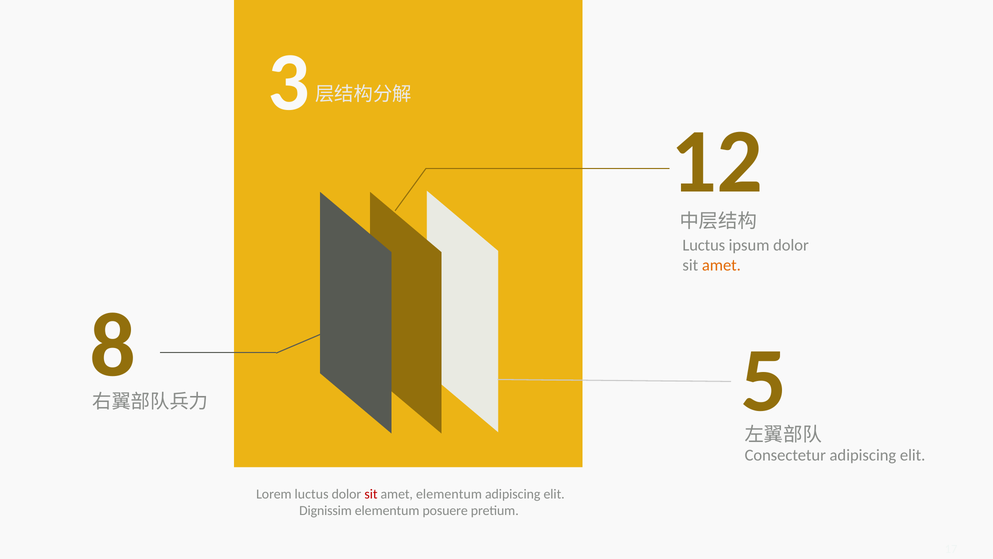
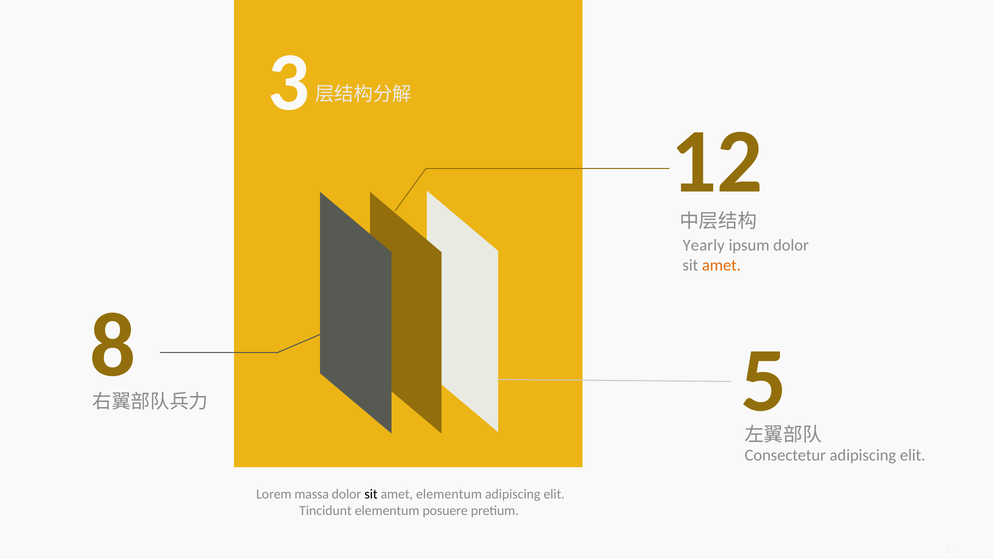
Luctus at (704, 245): Luctus -> Yearly
Lorem luctus: luctus -> massa
sit at (371, 494) colour: red -> black
Dignissim: Dignissim -> Tincidunt
